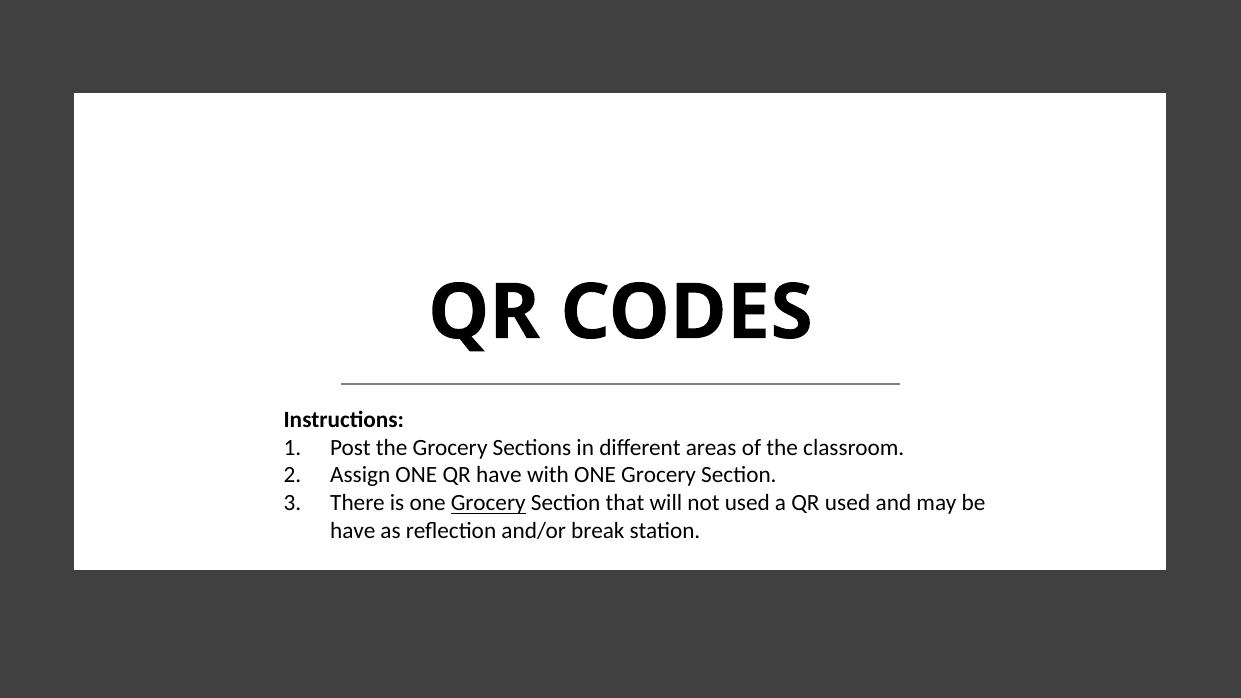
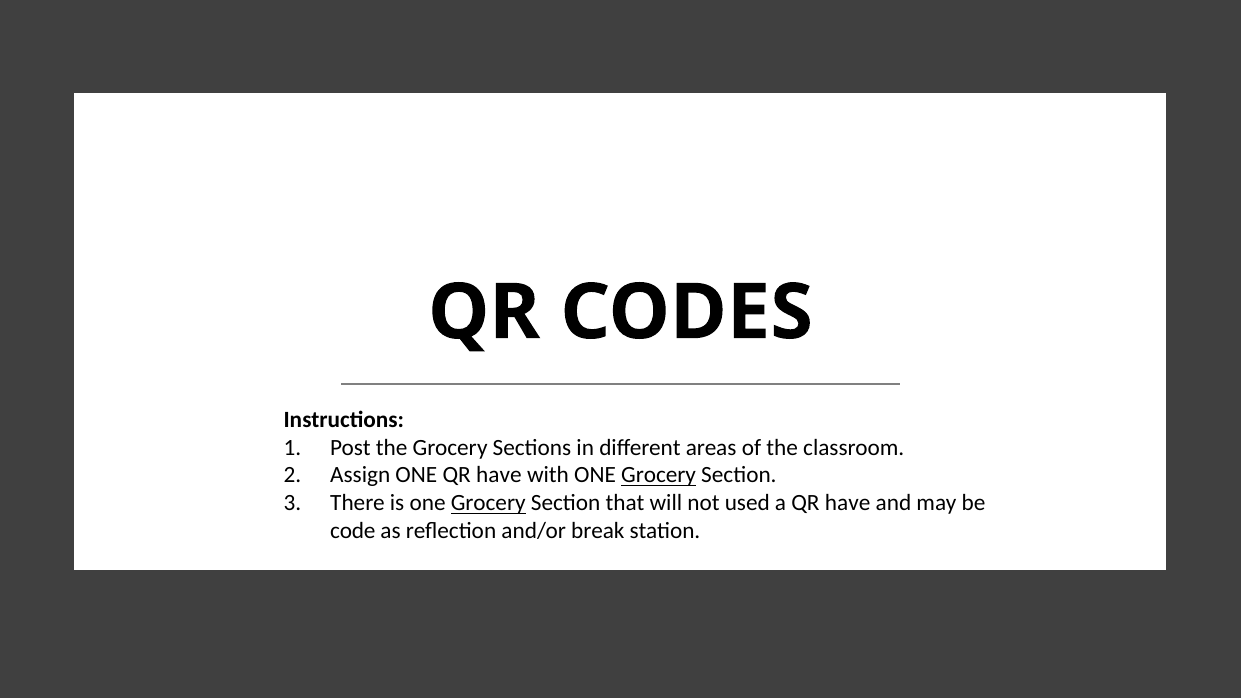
Grocery at (659, 475) underline: none -> present
a QR used: used -> have
have at (353, 531): have -> code
